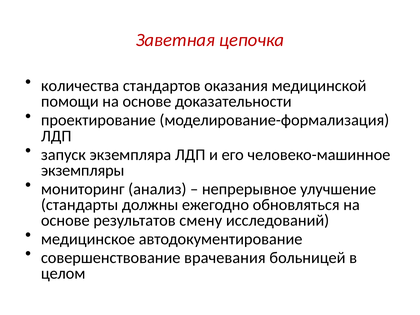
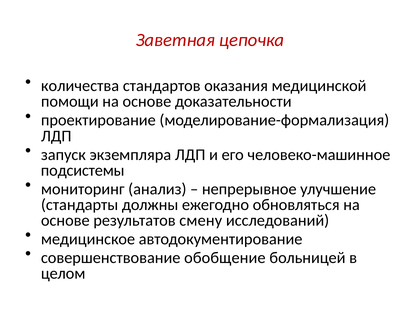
экземпляры: экземпляры -> подсистемы
врачевания: врачевания -> обобщение
